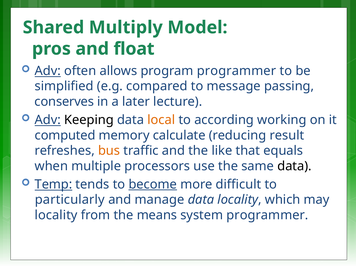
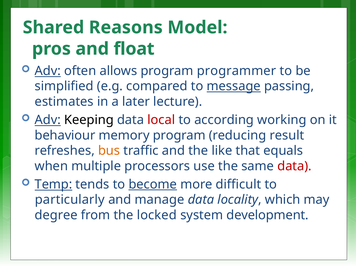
Multiply: Multiply -> Reasons
message underline: none -> present
conserves: conserves -> estimates
local colour: orange -> red
computed: computed -> behaviour
memory calculate: calculate -> program
data at (294, 166) colour: black -> red
locality at (56, 215): locality -> degree
means: means -> locked
system programmer: programmer -> development
